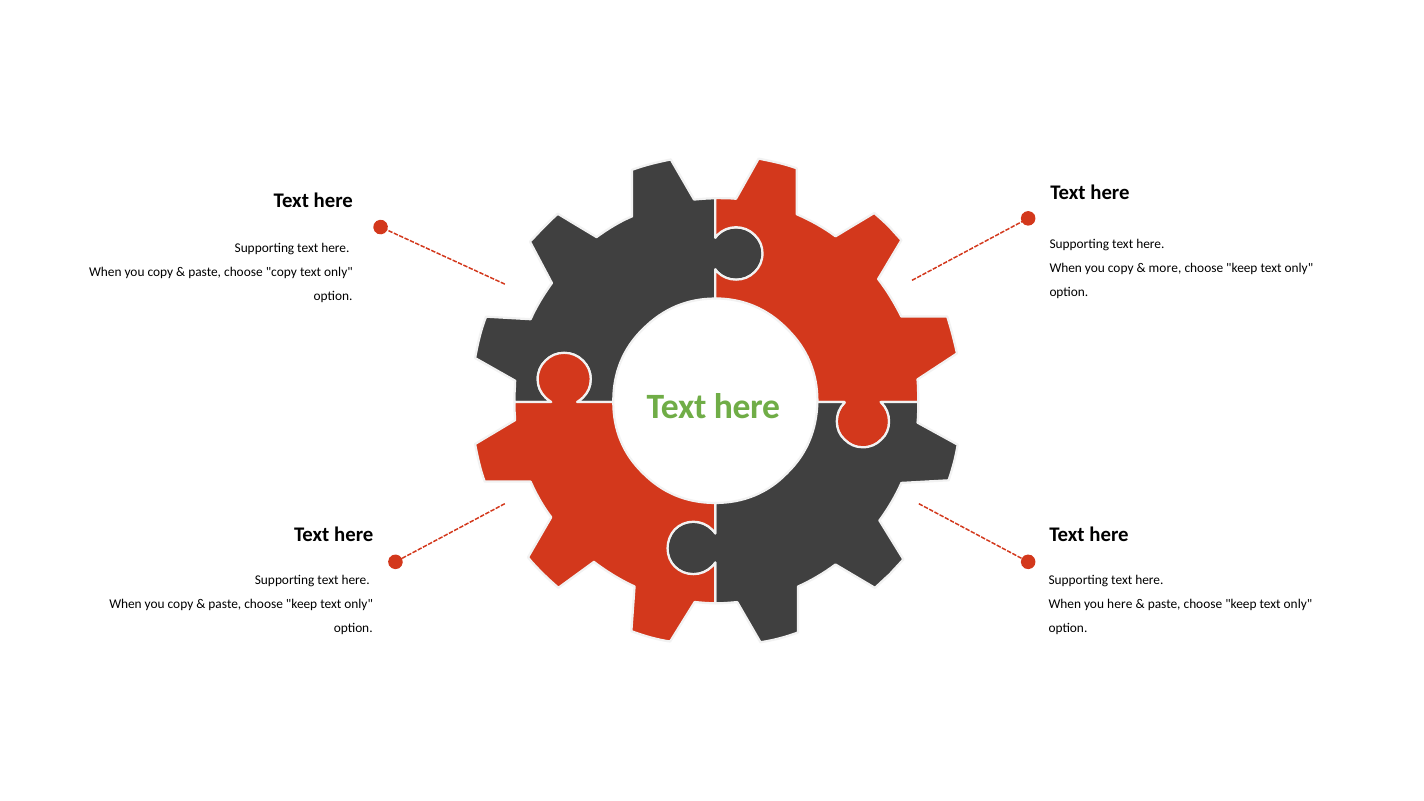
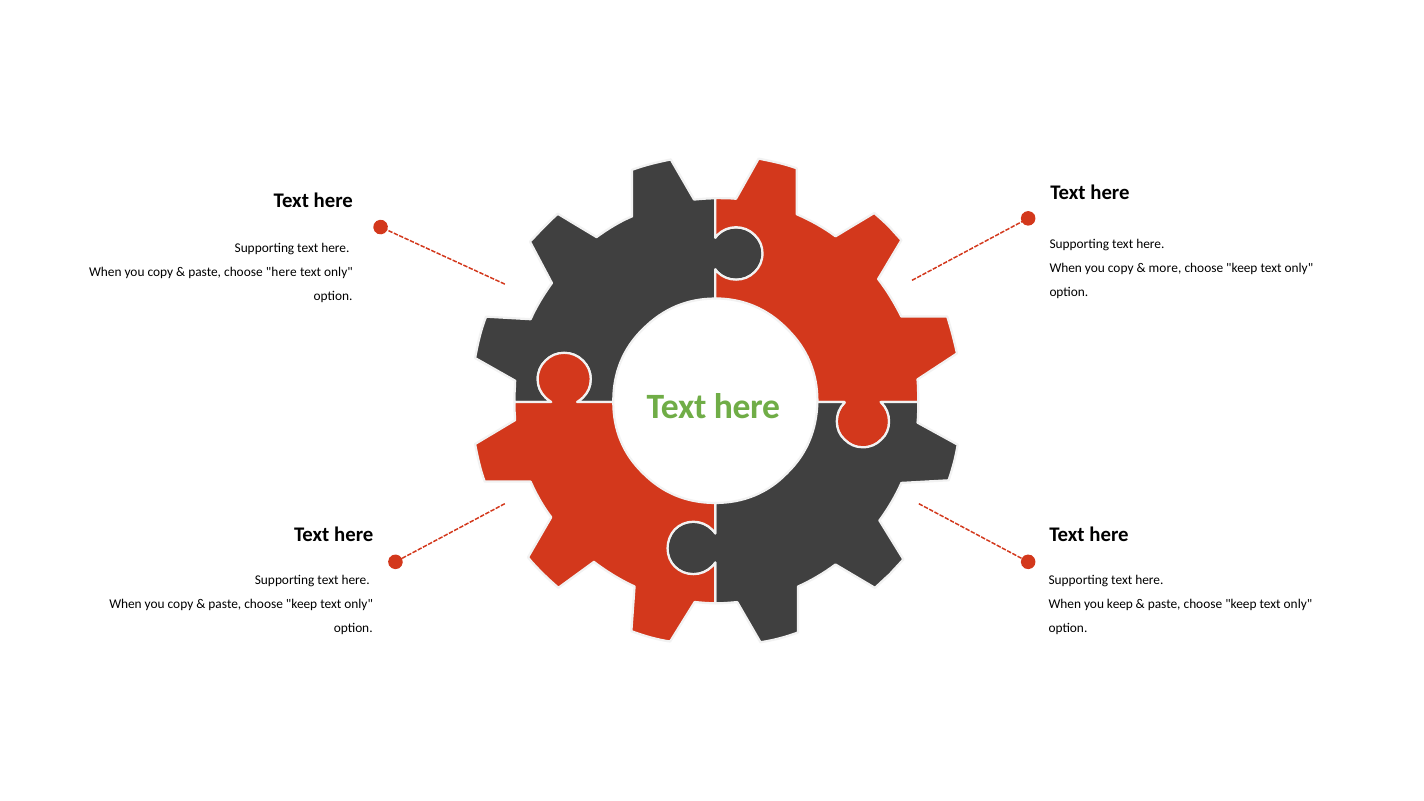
choose copy: copy -> here
you here: here -> keep
